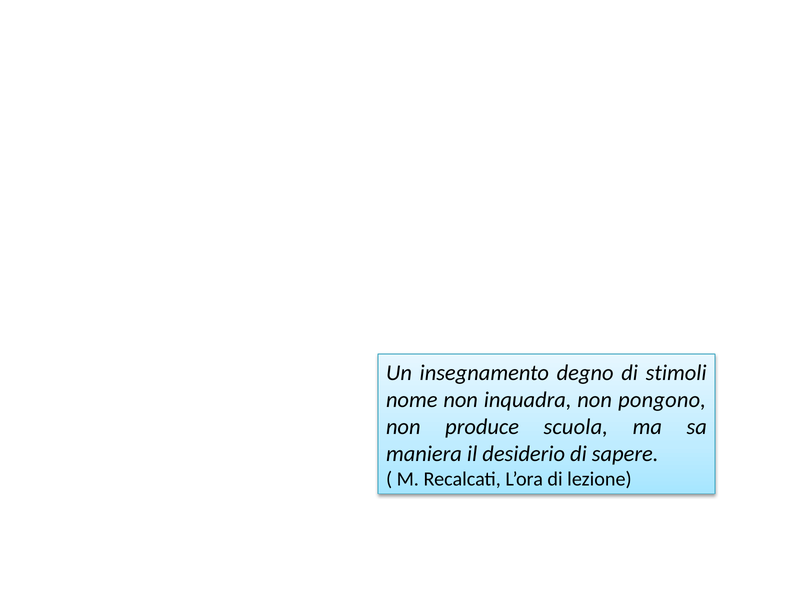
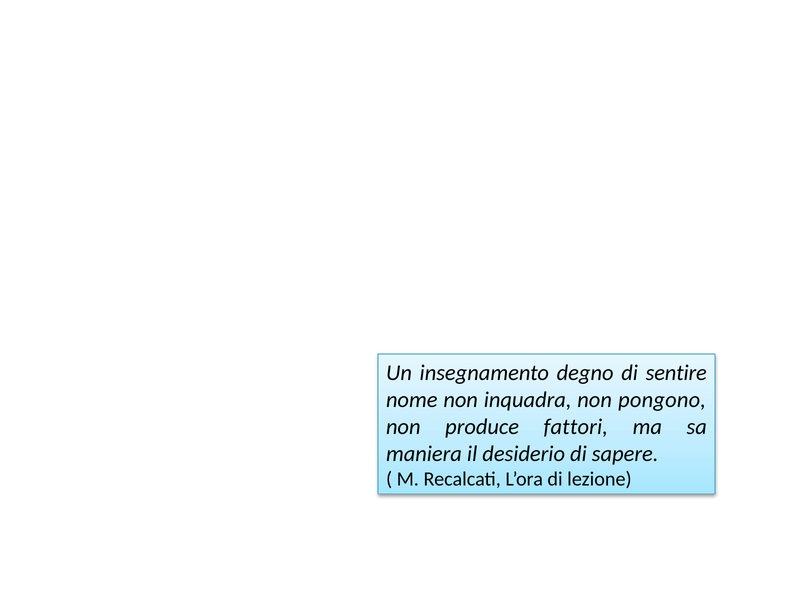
stimoli: stimoli -> sentire
scuola: scuola -> fattori
